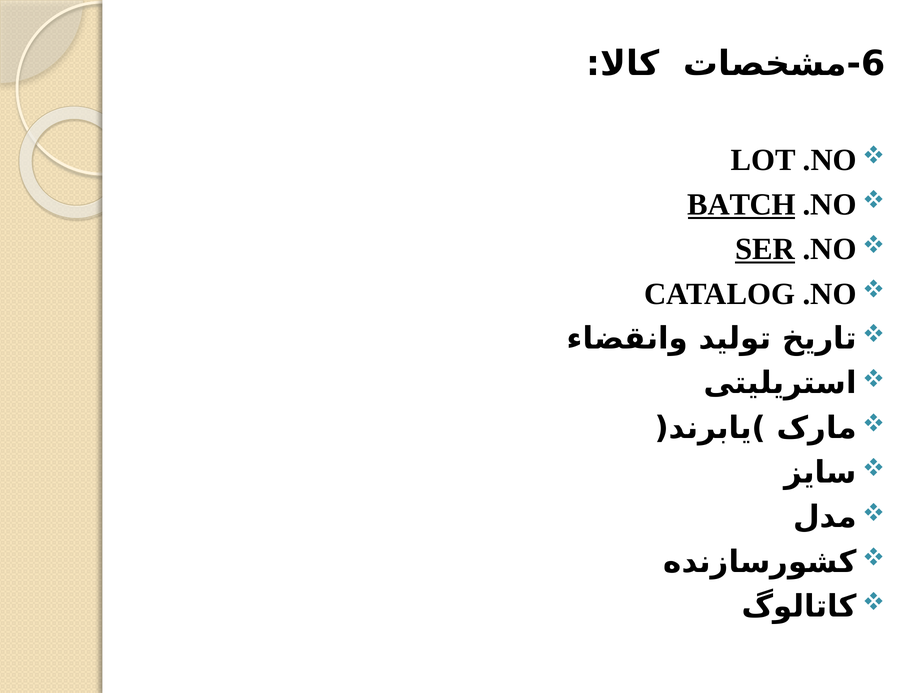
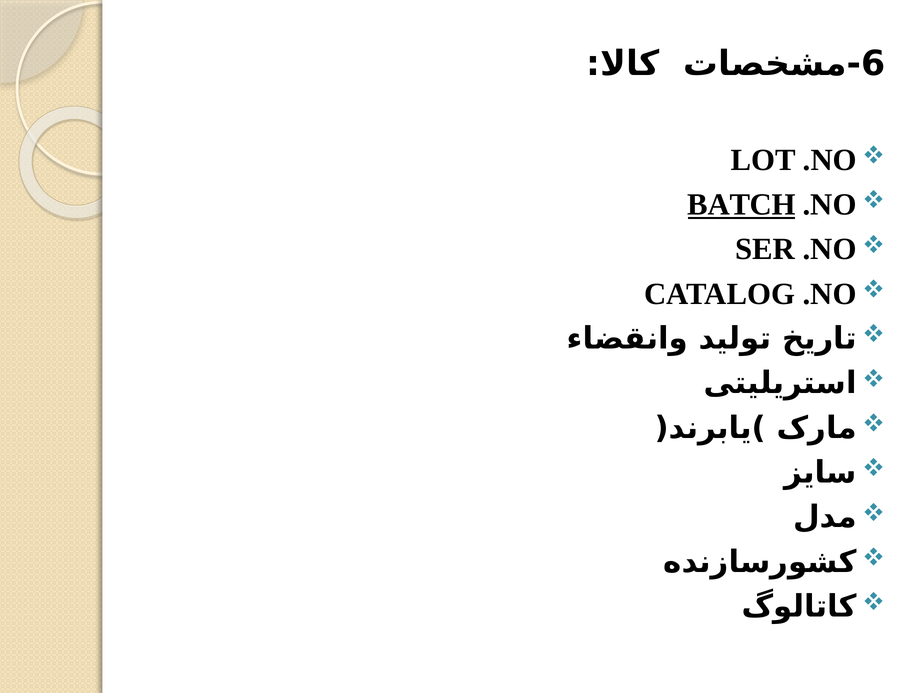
SER underline: present -> none
